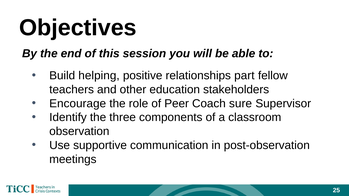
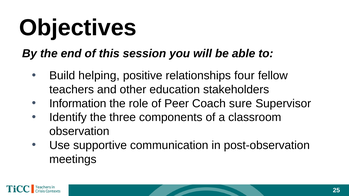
part: part -> four
Encourage: Encourage -> Information
